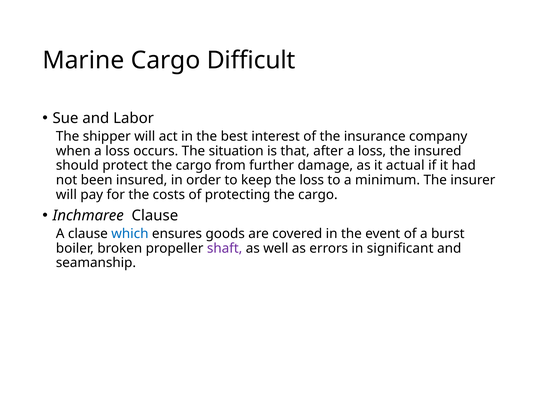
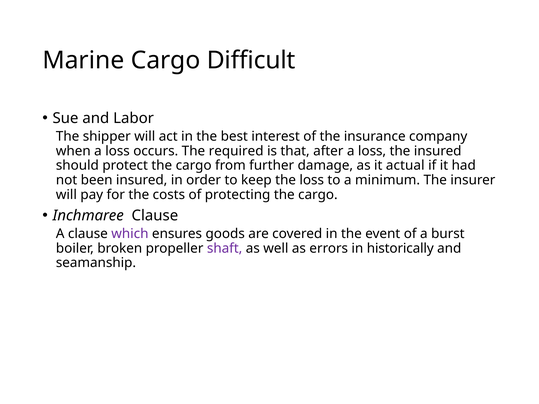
situation: situation -> required
which colour: blue -> purple
significant: significant -> historically
